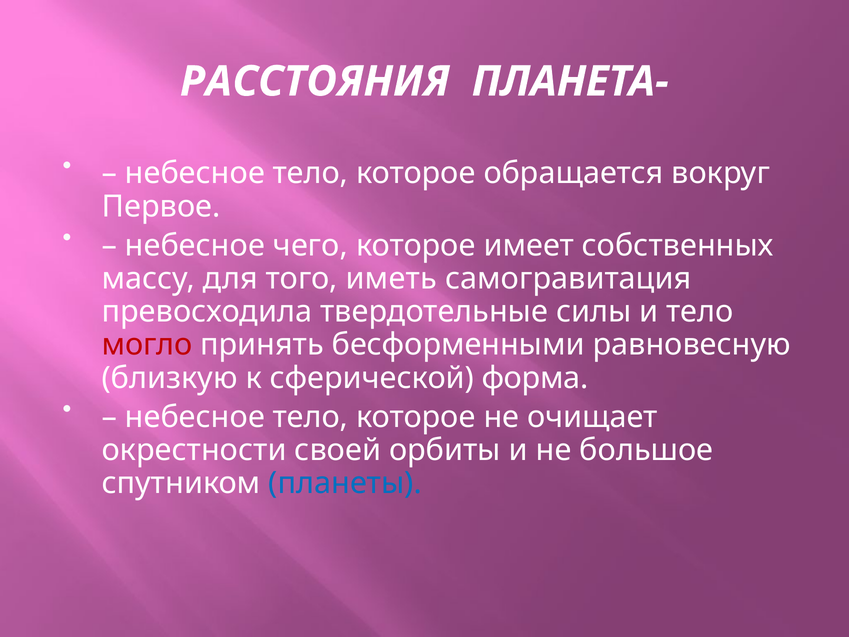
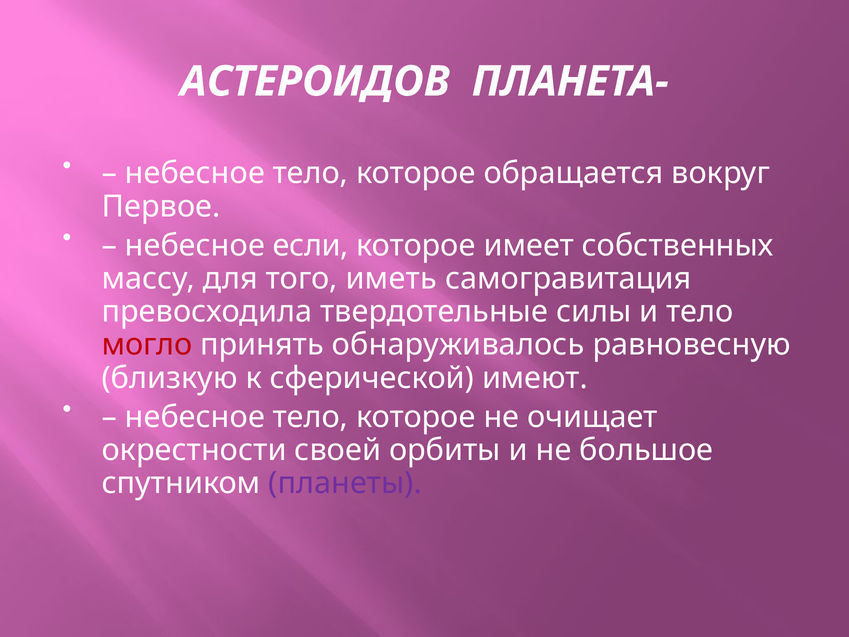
РАССТОЯНИЯ: РАССТОЯНИЯ -> АСТЕРОИДОВ
чего: чего -> если
бесформенными: бесформенными -> обнаруживалось
форма: форма -> имеют
планеты colour: blue -> purple
